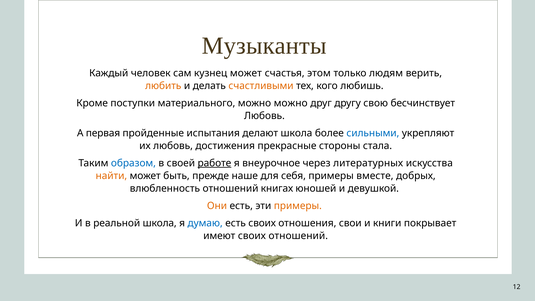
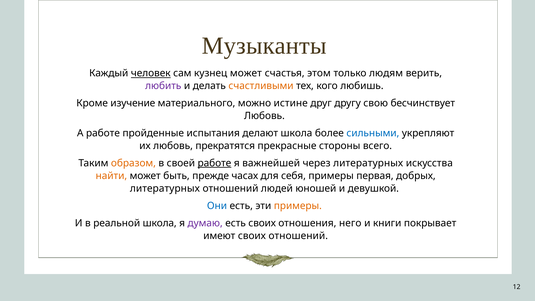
человек underline: none -> present
любить colour: orange -> purple
поступки: поступки -> изучение
можно можно: можно -> истине
А первая: первая -> работе
достижения: достижения -> прекратятся
стала: стала -> всего
образом colour: blue -> orange
внеурочное: внеурочное -> важнейшей
наше: наше -> часах
вместе: вместе -> первая
влюбленность at (165, 189): влюбленность -> литературных
книгах: книгах -> людей
Они colour: orange -> blue
думаю colour: blue -> purple
свои: свои -> него
